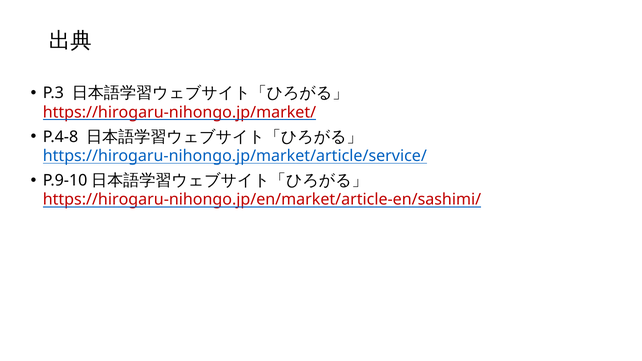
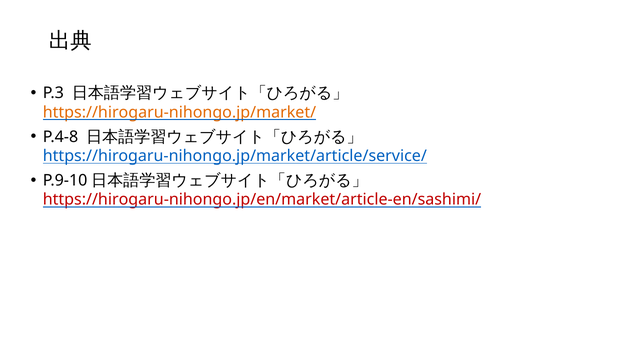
https://hirogaru-nihongo.jp/market/ colour: red -> orange
